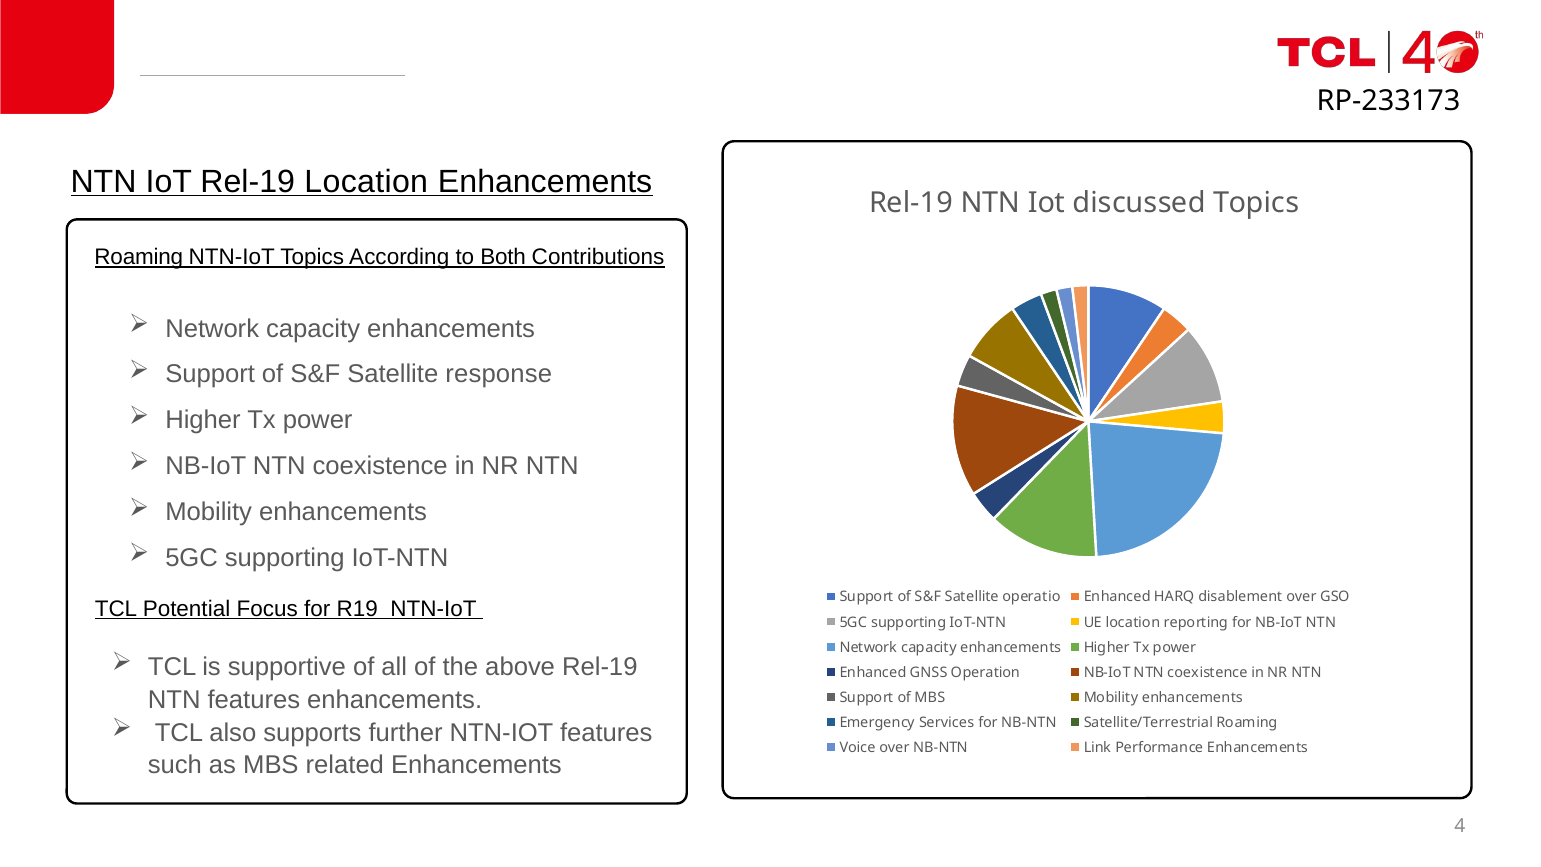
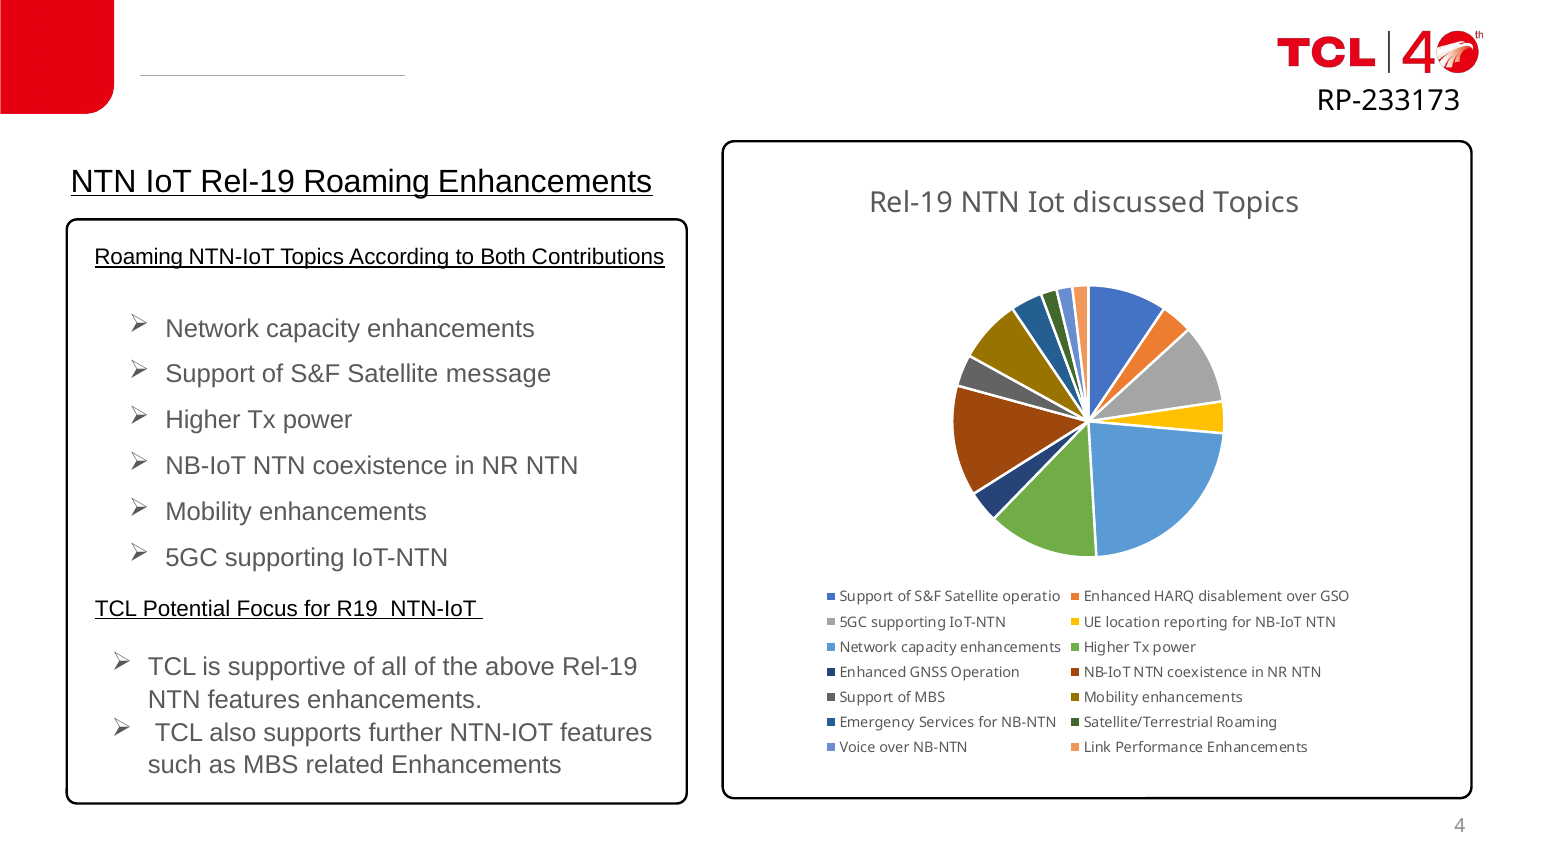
Rel-19 Location: Location -> Roaming
response: response -> message
